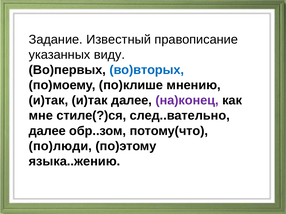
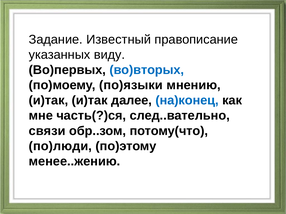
по)клише: по)клише -> по)языки
на)конец colour: purple -> blue
стиле(?)ся: стиле(?)ся -> часть(?)ся
далее at (47, 131): далее -> связи
языка..жению: языка..жению -> менее..жению
